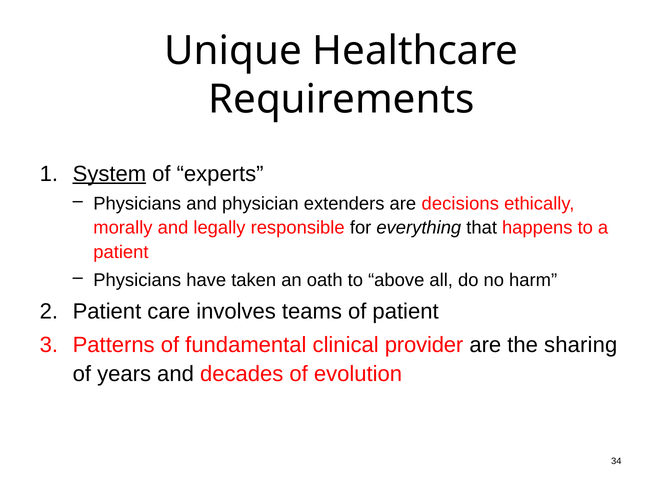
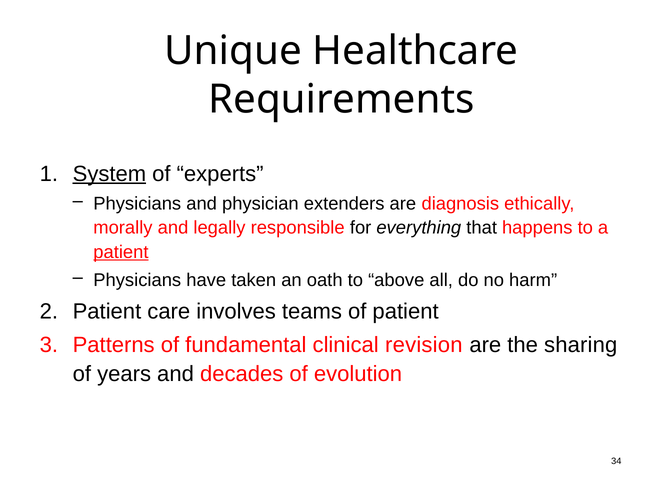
decisions: decisions -> diagnosis
patient at (121, 252) underline: none -> present
provider: provider -> revision
